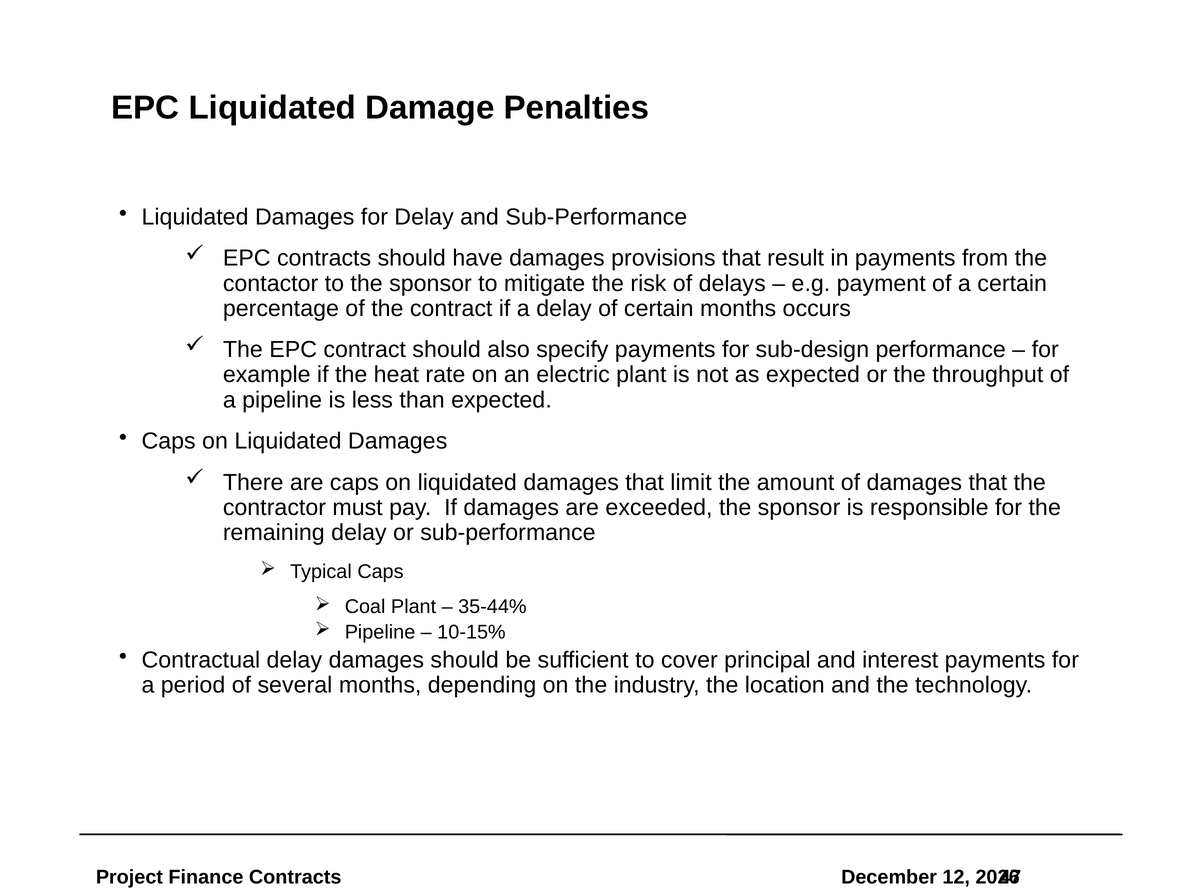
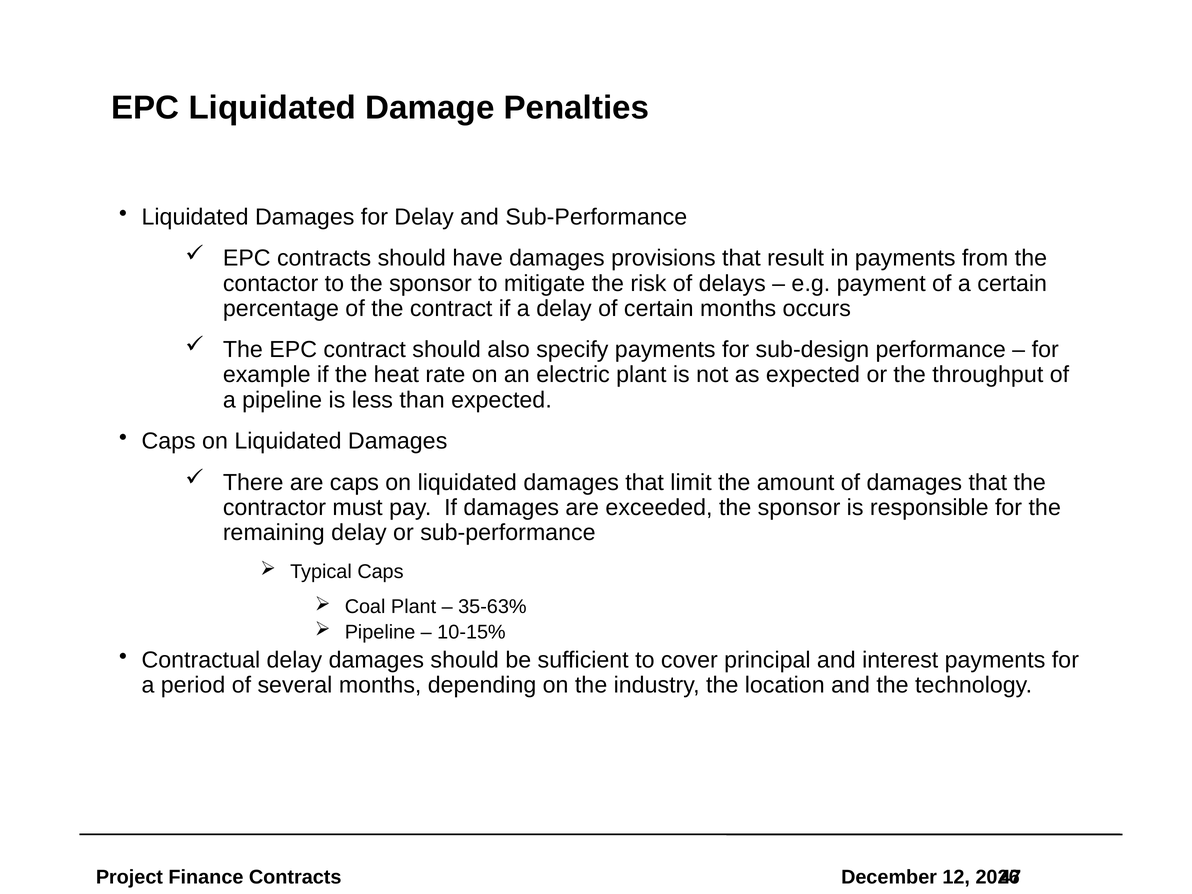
35-44%: 35-44% -> 35-63%
